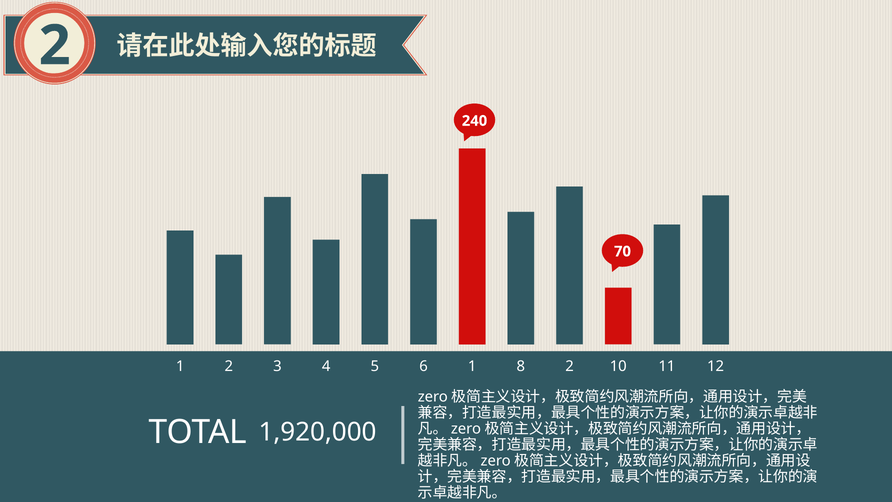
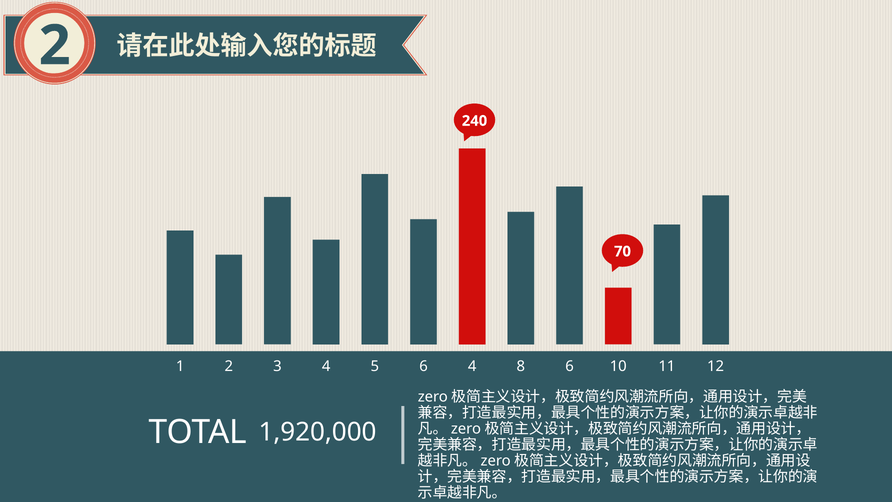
6 1: 1 -> 4
8 2: 2 -> 6
